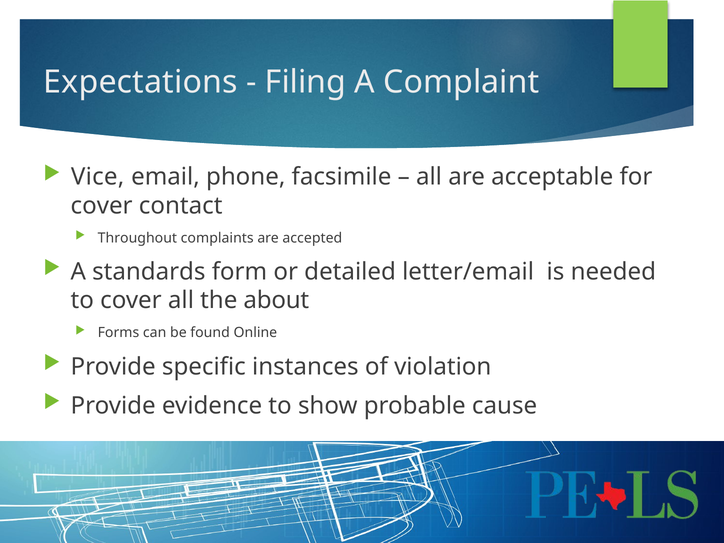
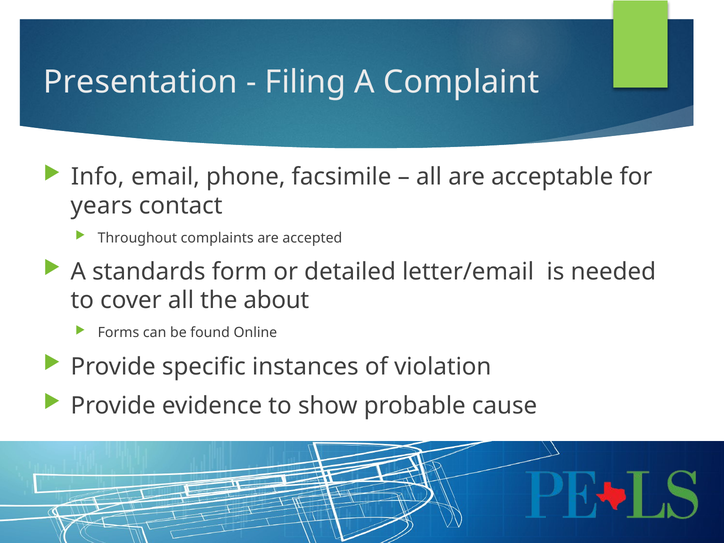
Expectations: Expectations -> Presentation
Vice: Vice -> Info
cover at (102, 206): cover -> years
